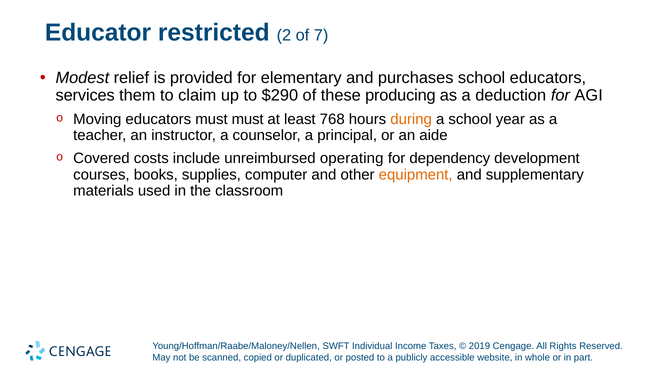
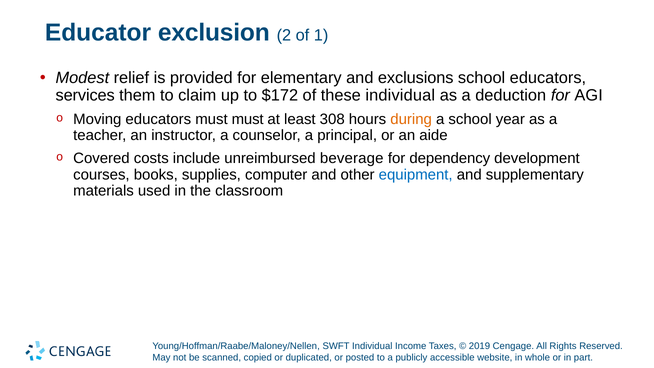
restricted: restricted -> exclusion
7: 7 -> 1
purchases: purchases -> exclusions
$290: $290 -> $172
these producing: producing -> individual
768: 768 -> 308
operating: operating -> beverage
equipment colour: orange -> blue
